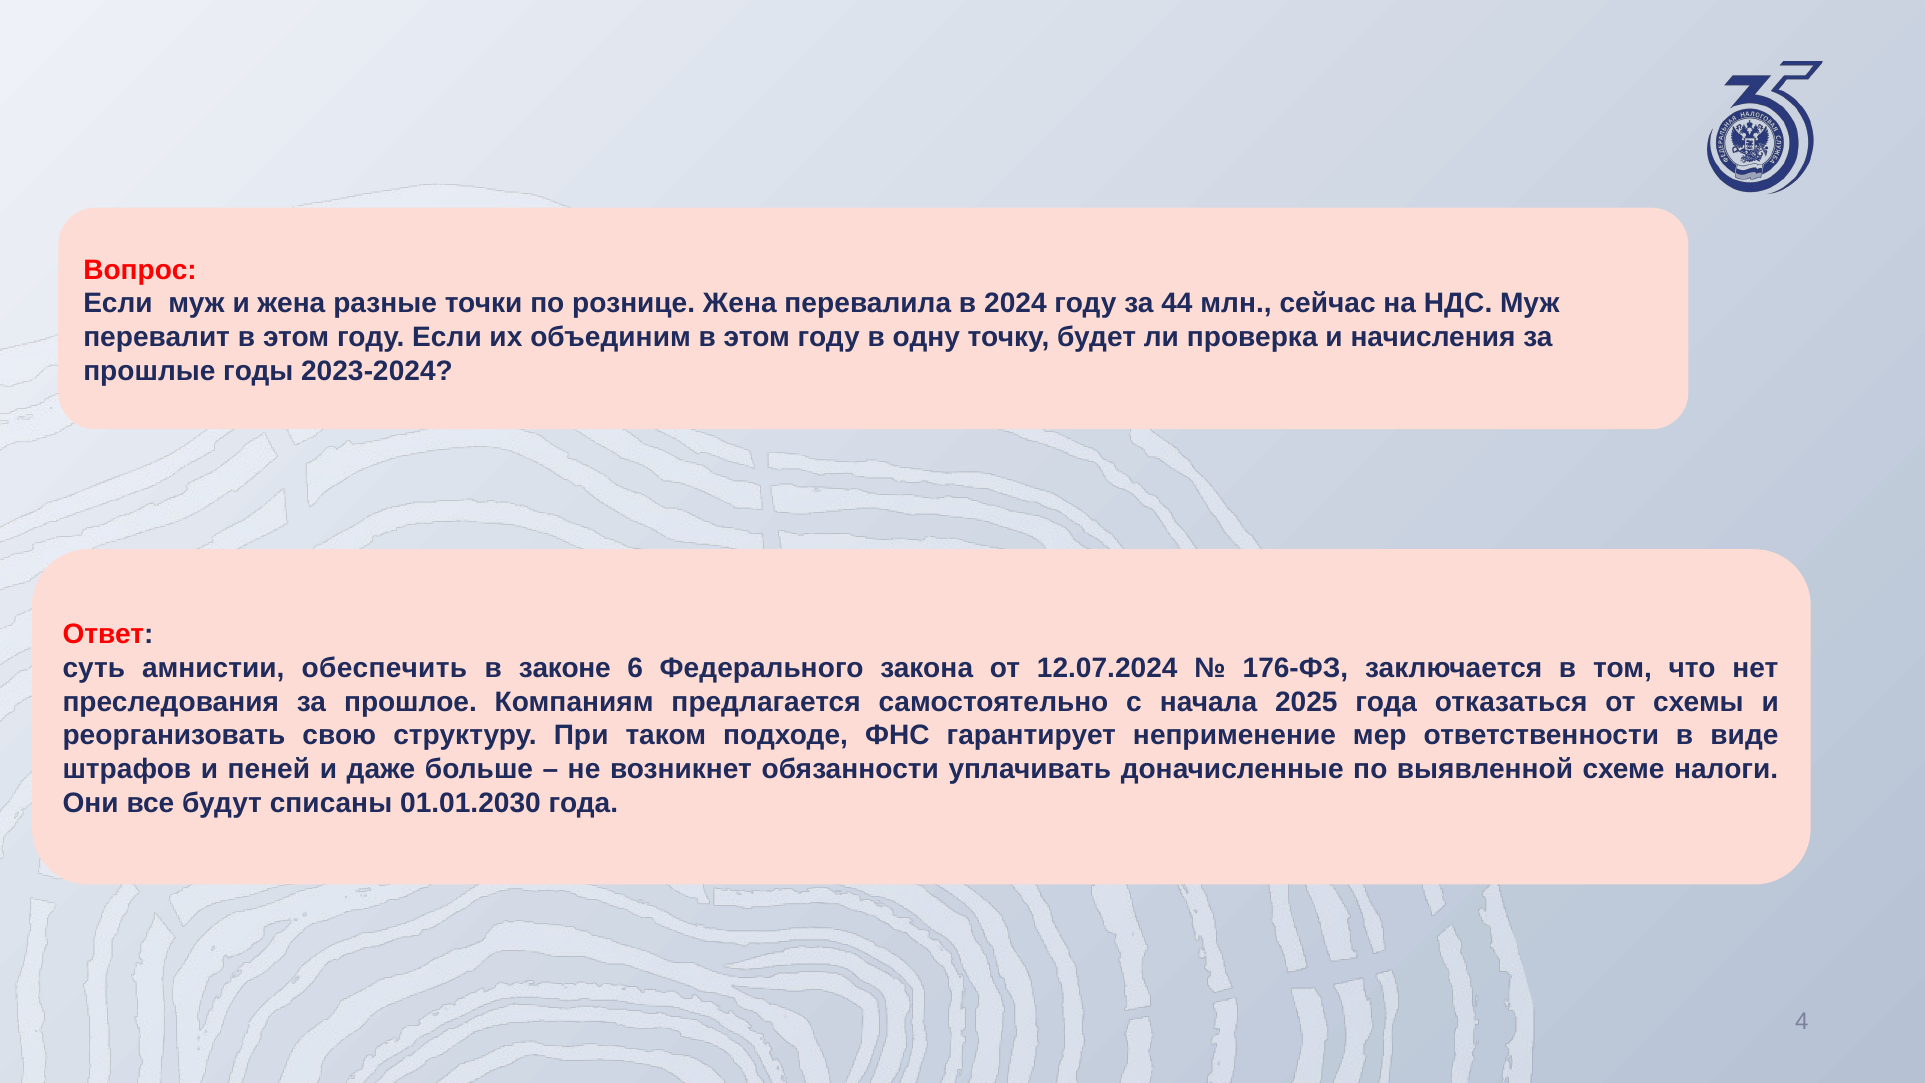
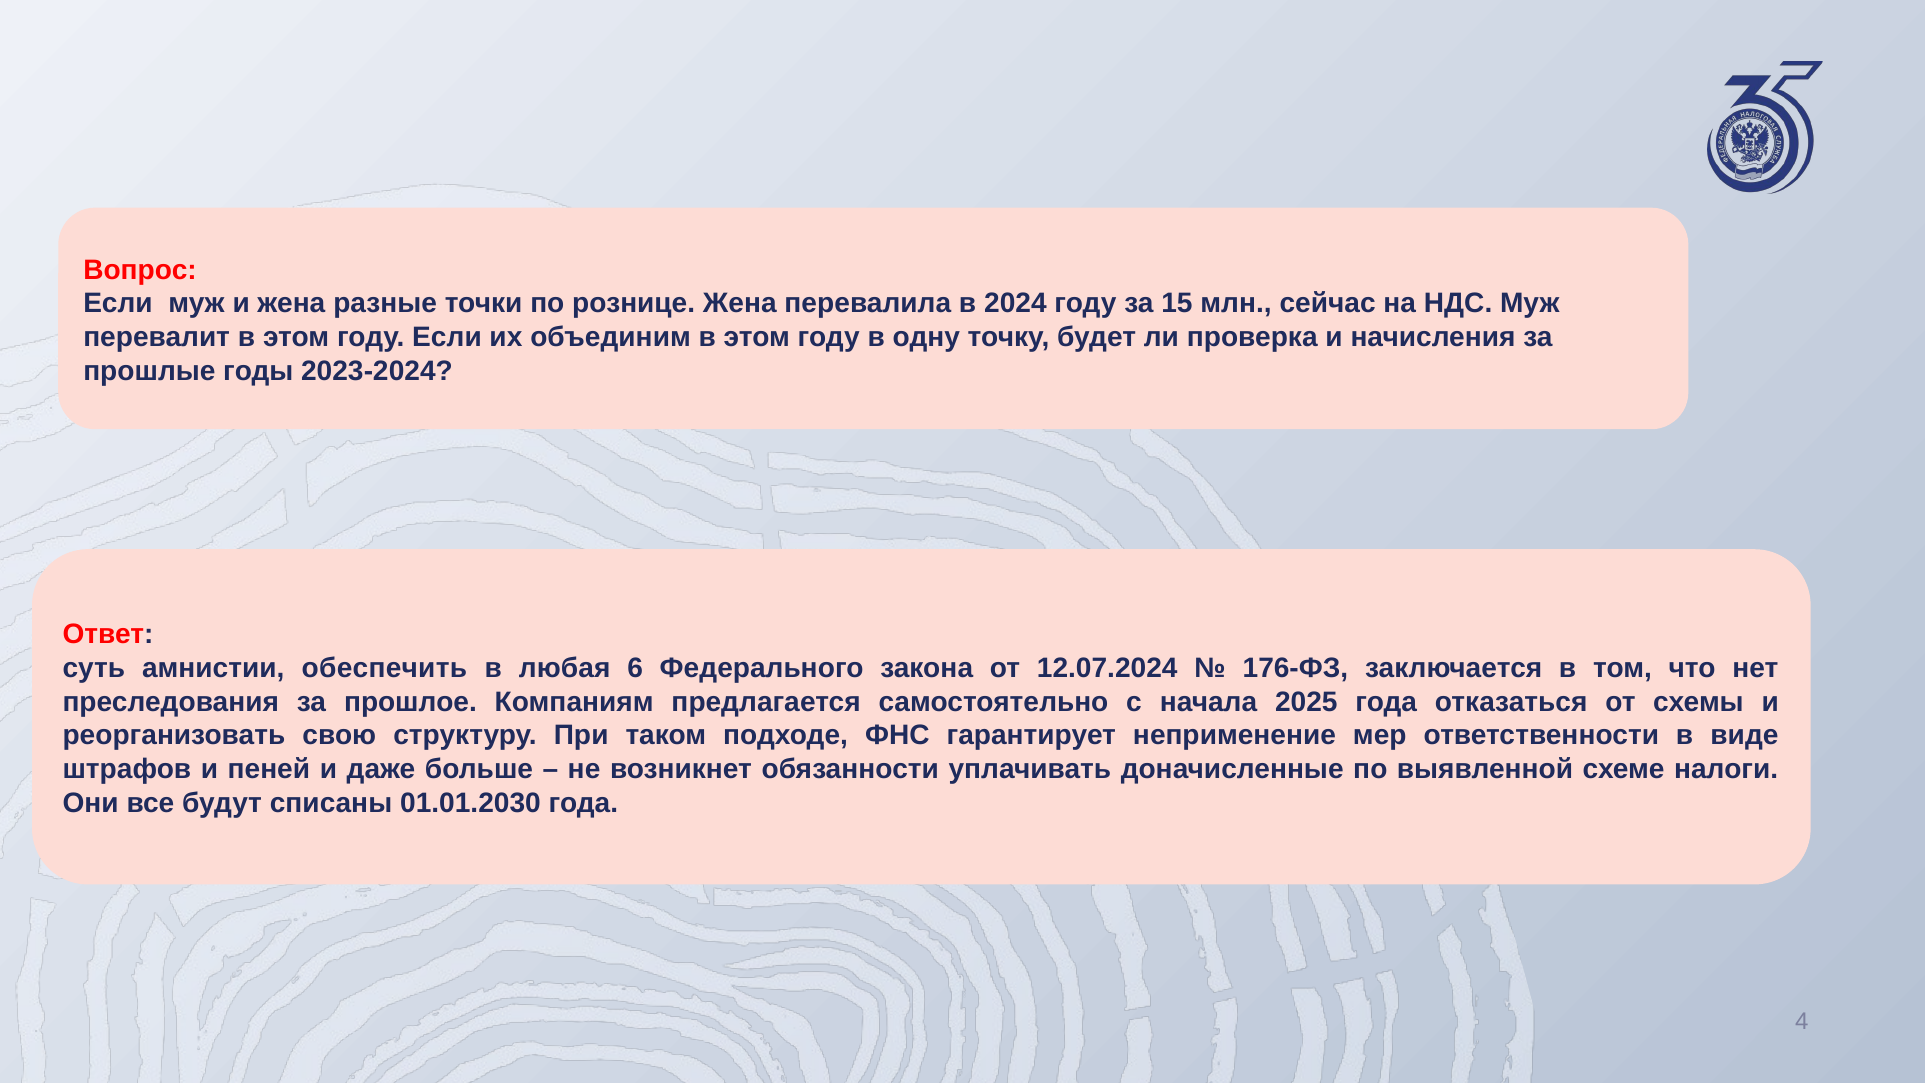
44: 44 -> 15
законе: законе -> любая
